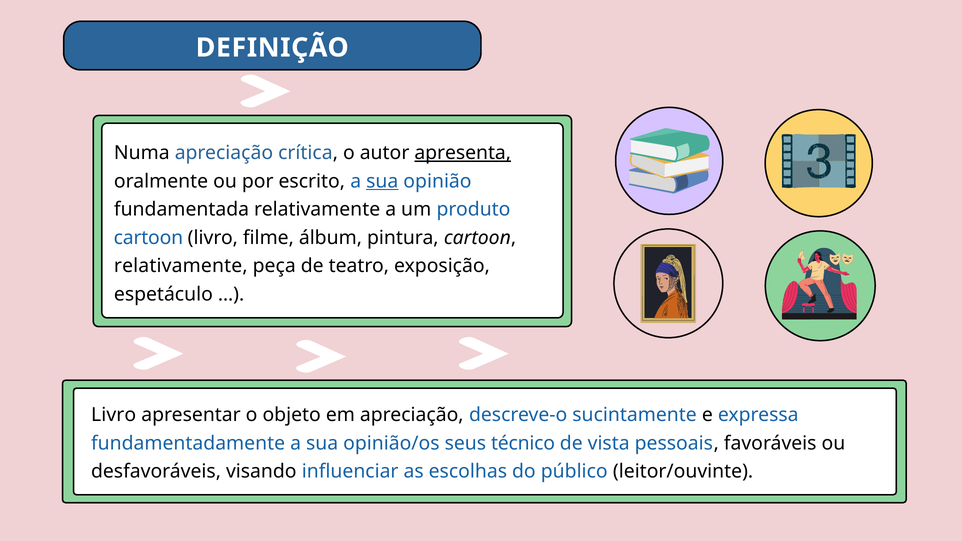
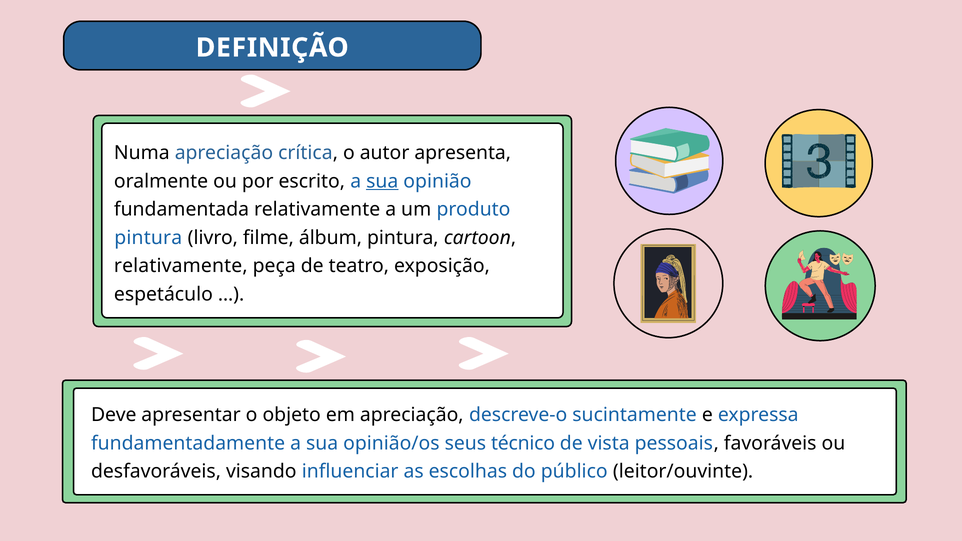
apresenta underline: present -> none
cartoon at (148, 238): cartoon -> pintura
Livro at (114, 415): Livro -> Deve
